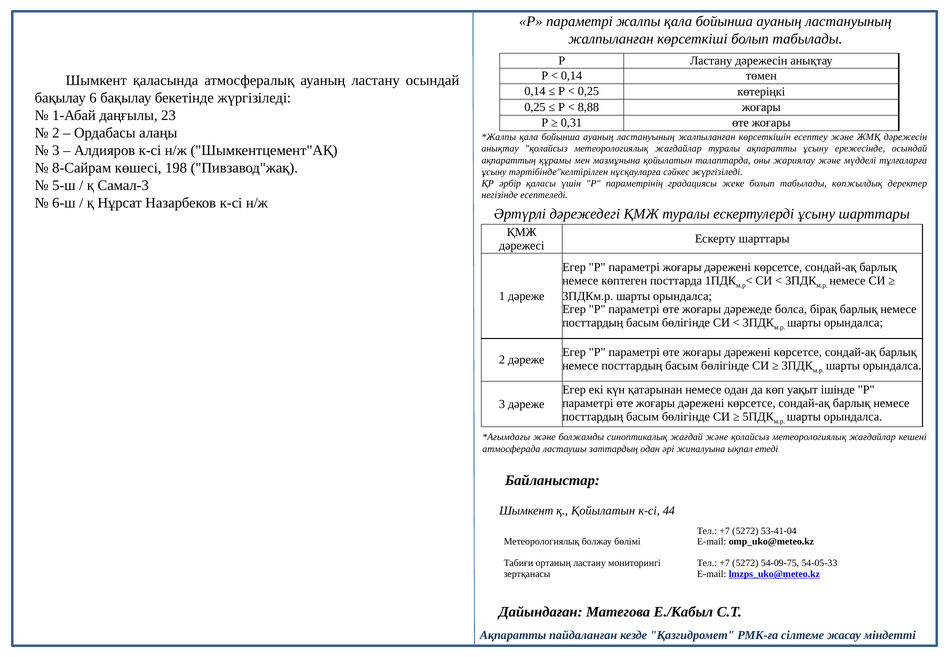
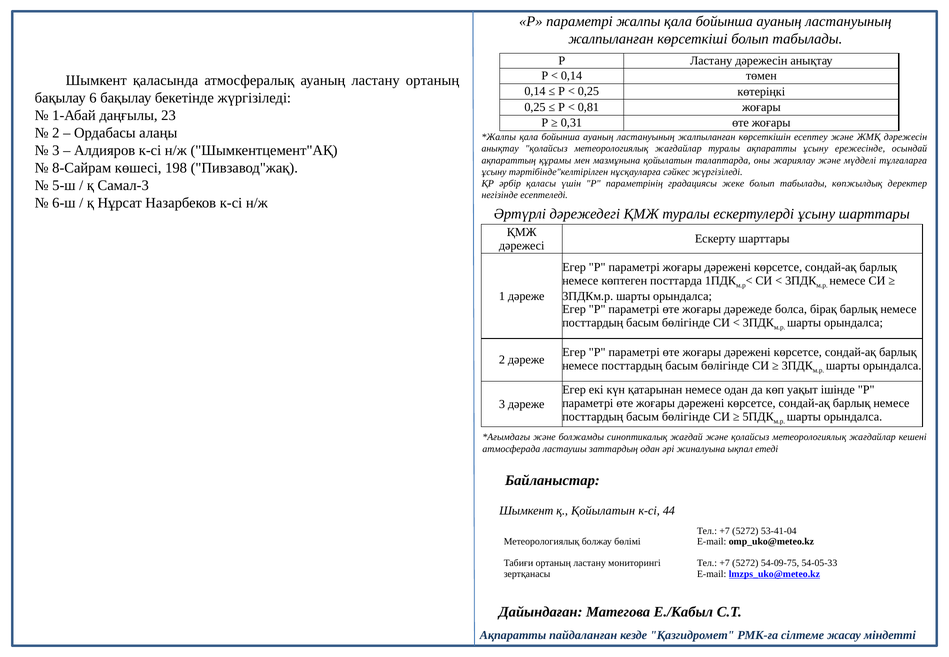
ластану осындай: осындай -> ортаның
8,88: 8,88 -> 0,81
